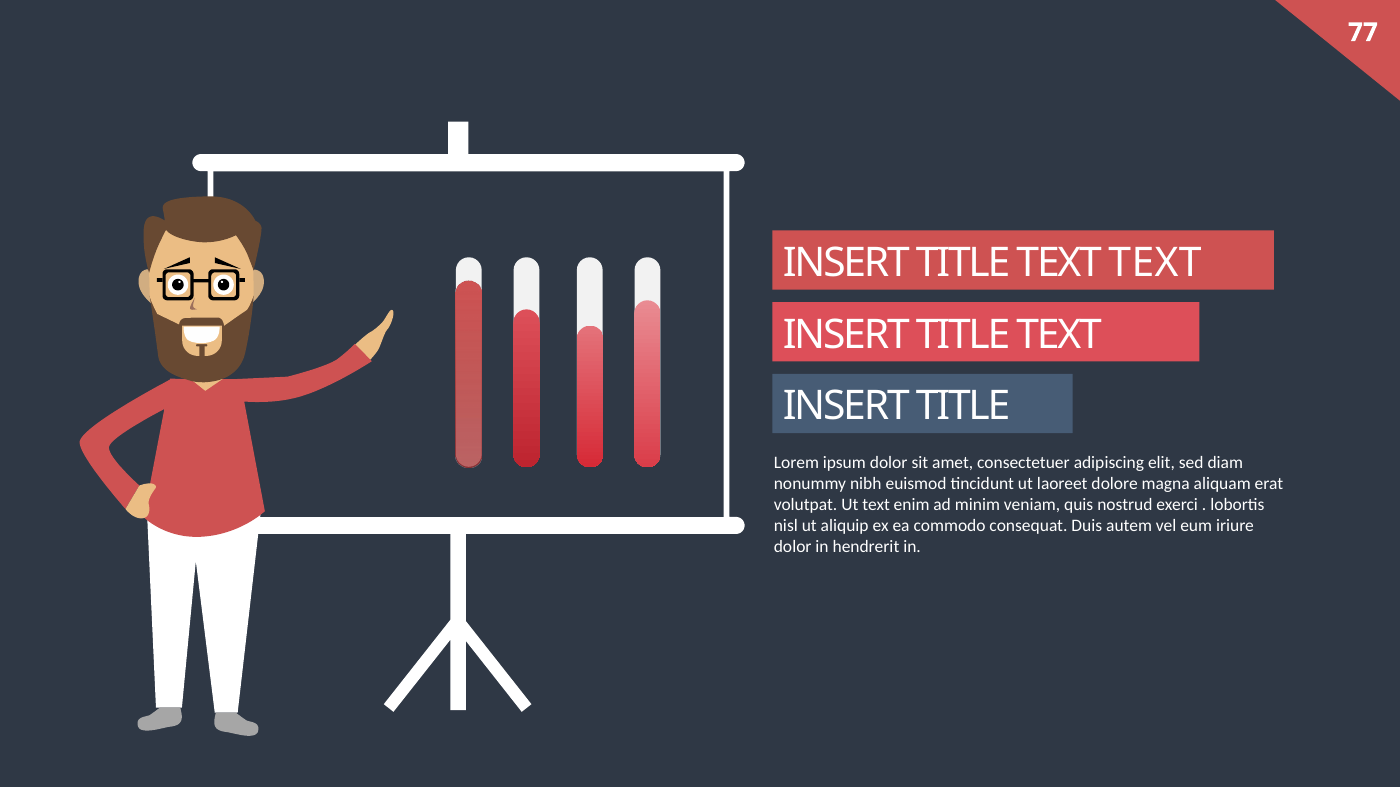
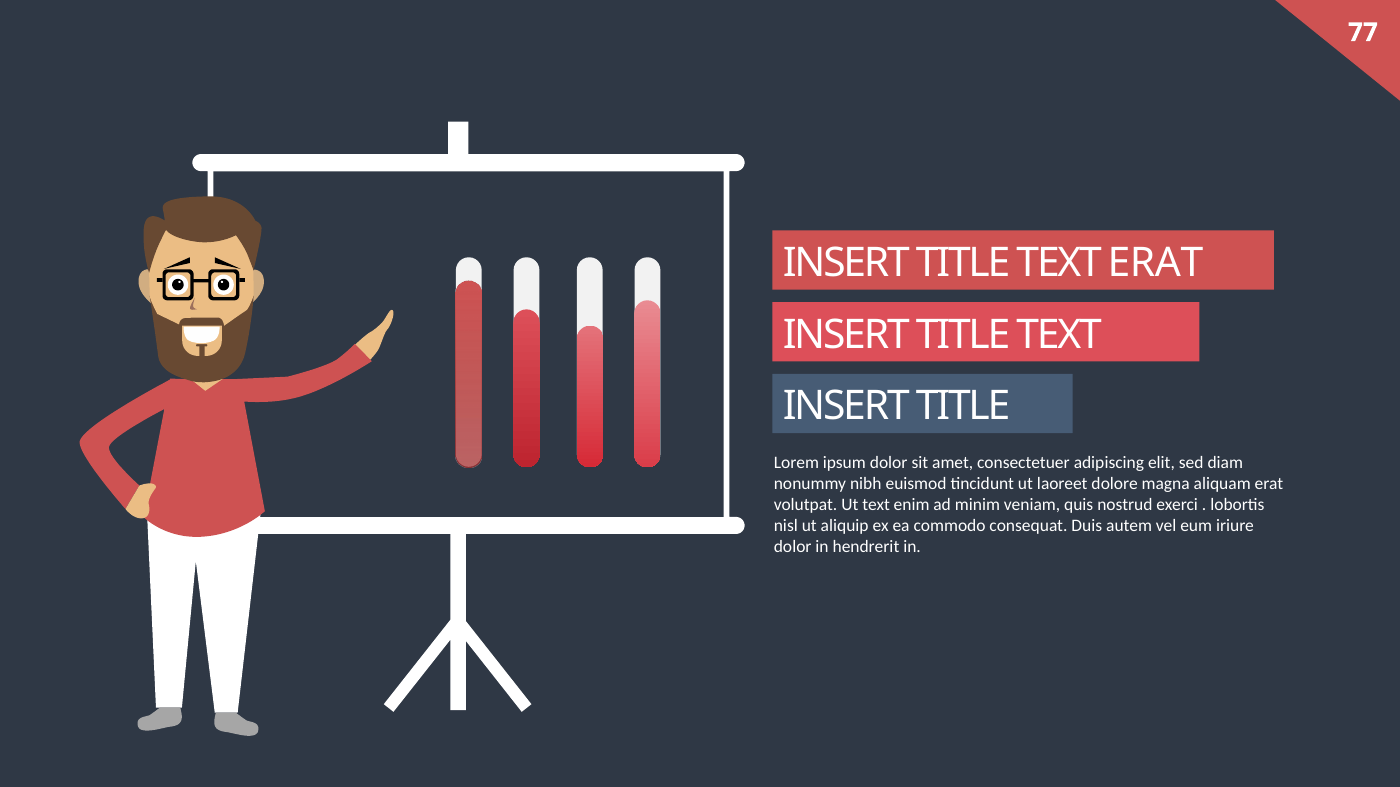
TEXT TEXT: TEXT -> ERAT
